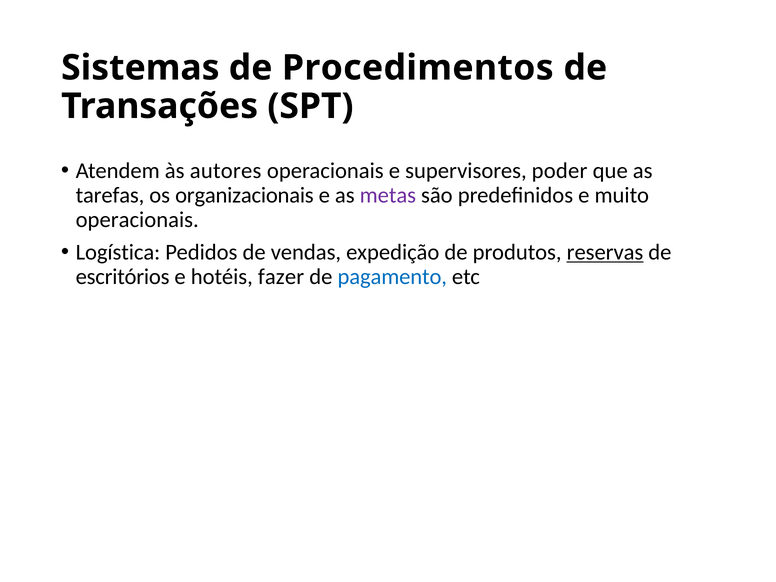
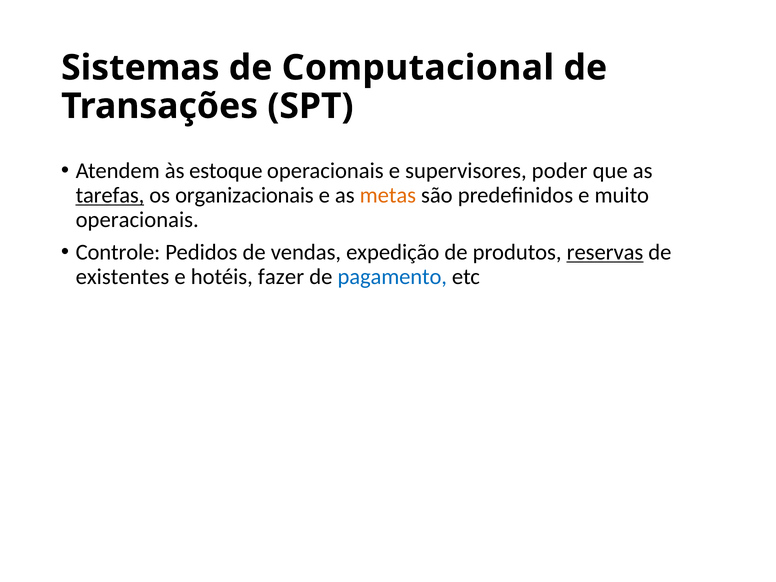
Procedimentos: Procedimentos -> Computacional
autores: autores -> estoque
tarefas underline: none -> present
metas colour: purple -> orange
Logística: Logística -> Controle
escritórios: escritórios -> existentes
